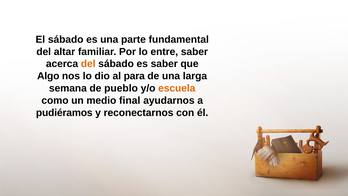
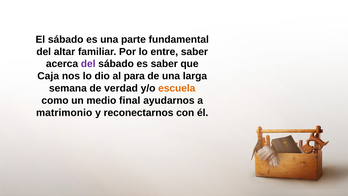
del at (88, 64) colour: orange -> purple
Algo: Algo -> Caja
pueblo: pueblo -> verdad
pudiéramos: pudiéramos -> matrimonio
